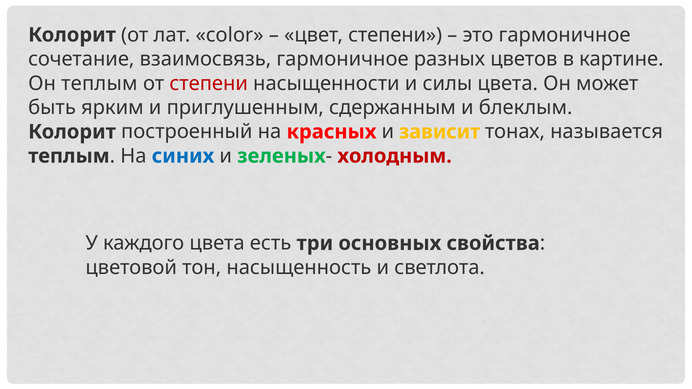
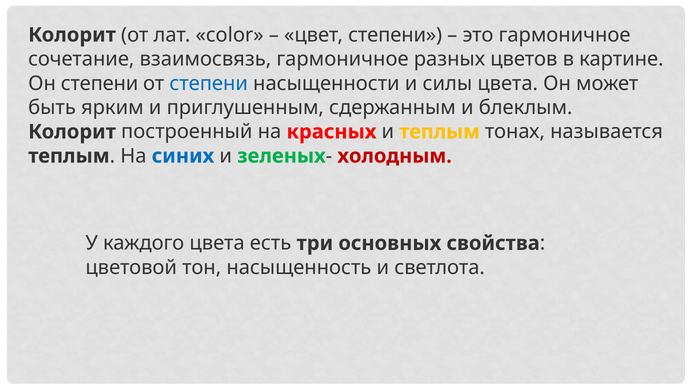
Он теплым: теплым -> степени
степени at (209, 83) colour: red -> blue
и зависит: зависит -> теплым
